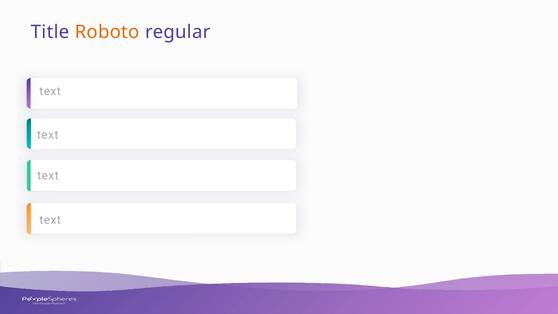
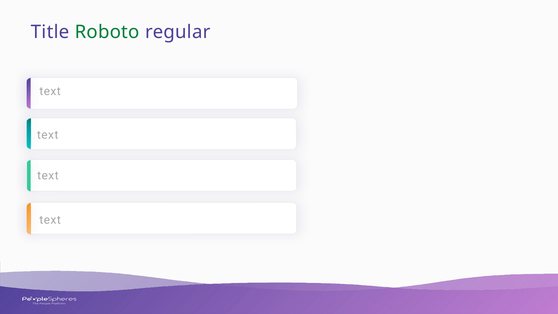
Roboto colour: orange -> green
